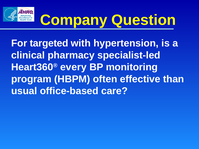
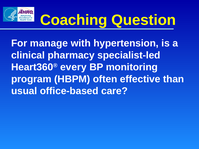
Company: Company -> Coaching
targeted: targeted -> manage
